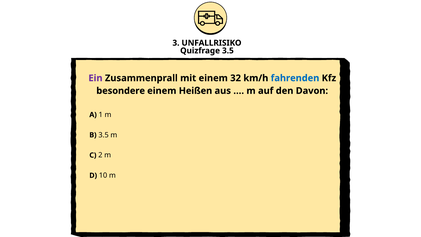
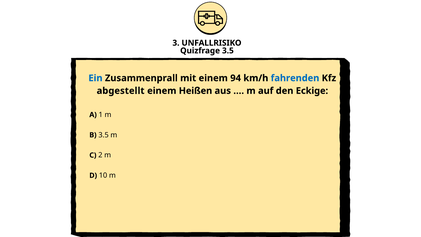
Ein colour: purple -> blue
32: 32 -> 94
besondere: besondere -> abgestellt
Davon: Davon -> Eckige
